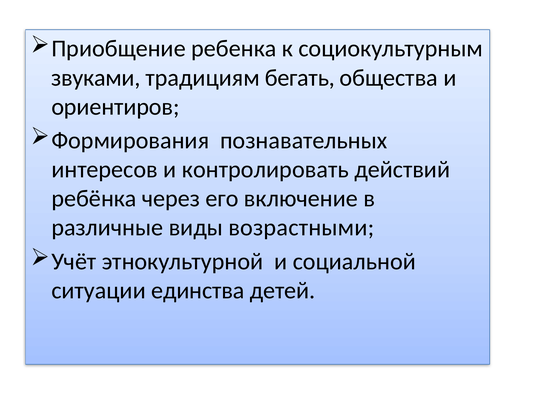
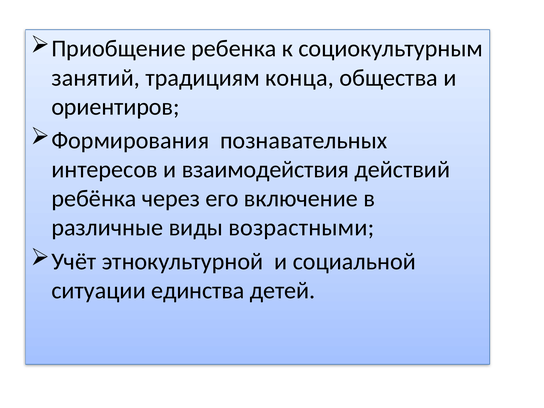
звуками: звуками -> занятий
бегать: бегать -> конца
контролировать: контролировать -> взаимодействия
